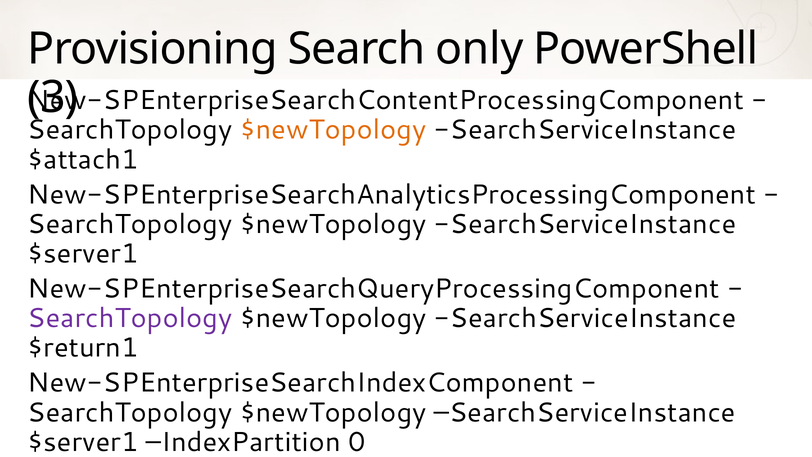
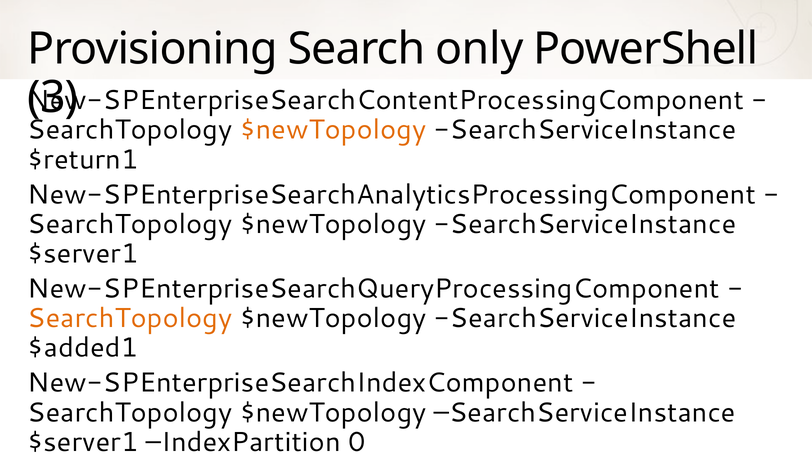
$attach1: $attach1 -> $return1
SearchTopology at (130, 318) colour: purple -> orange
$return1: $return1 -> $added1
